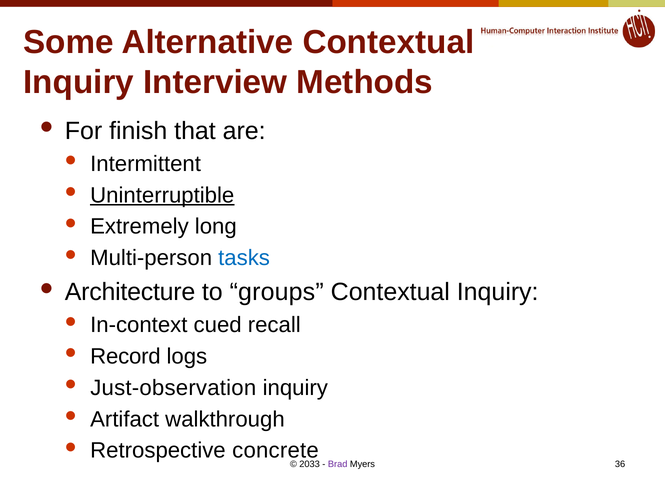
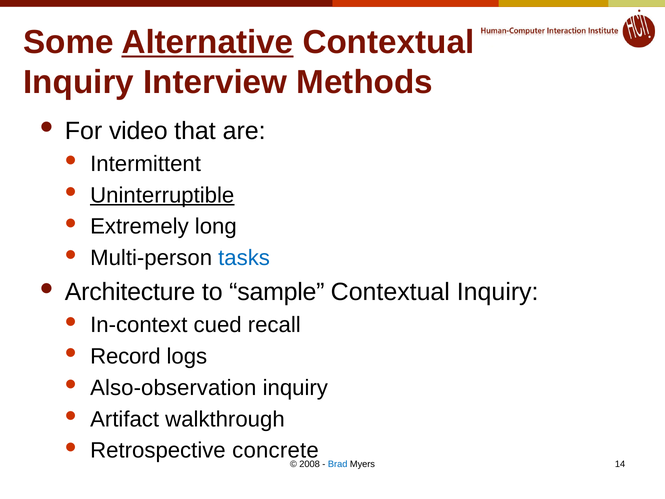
Alternative underline: none -> present
finish: finish -> video
groups: groups -> sample
Just-observation: Just-observation -> Also-observation
2033: 2033 -> 2008
Brad colour: purple -> blue
36: 36 -> 14
